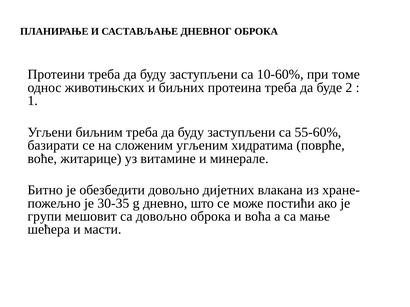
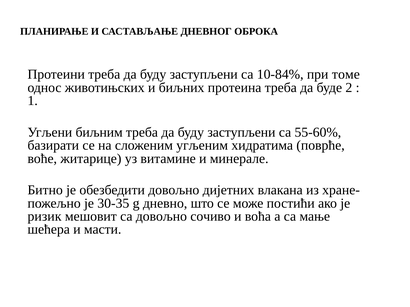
10-60%: 10-60% -> 10-84%
групи: групи -> ризик
довољно оброка: оброка -> сочиво
